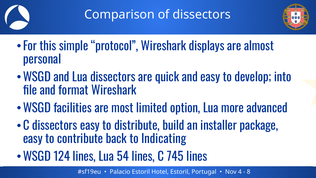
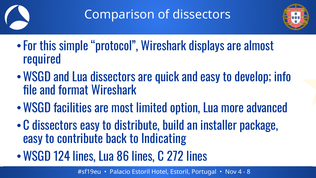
personal: personal -> required
into: into -> info
54: 54 -> 86
745: 745 -> 272
